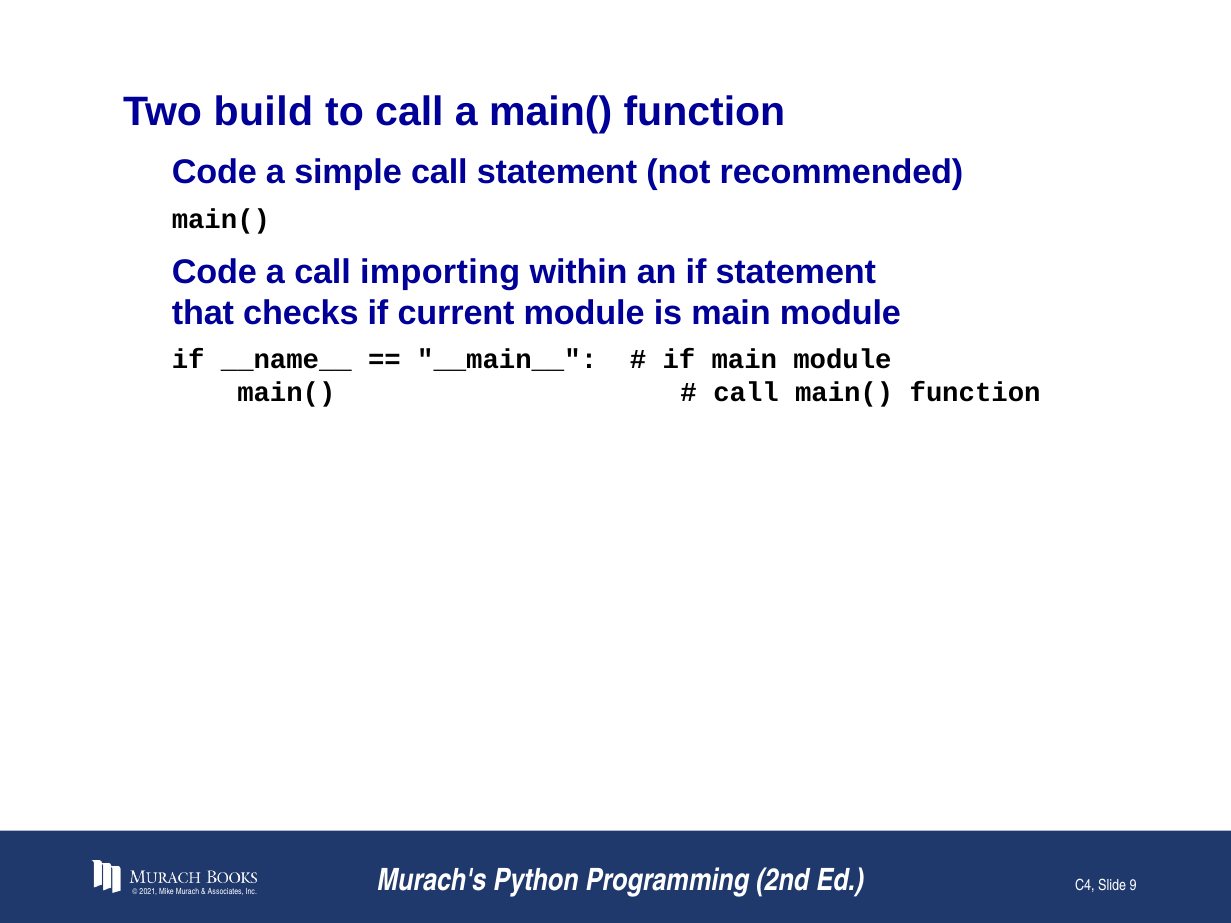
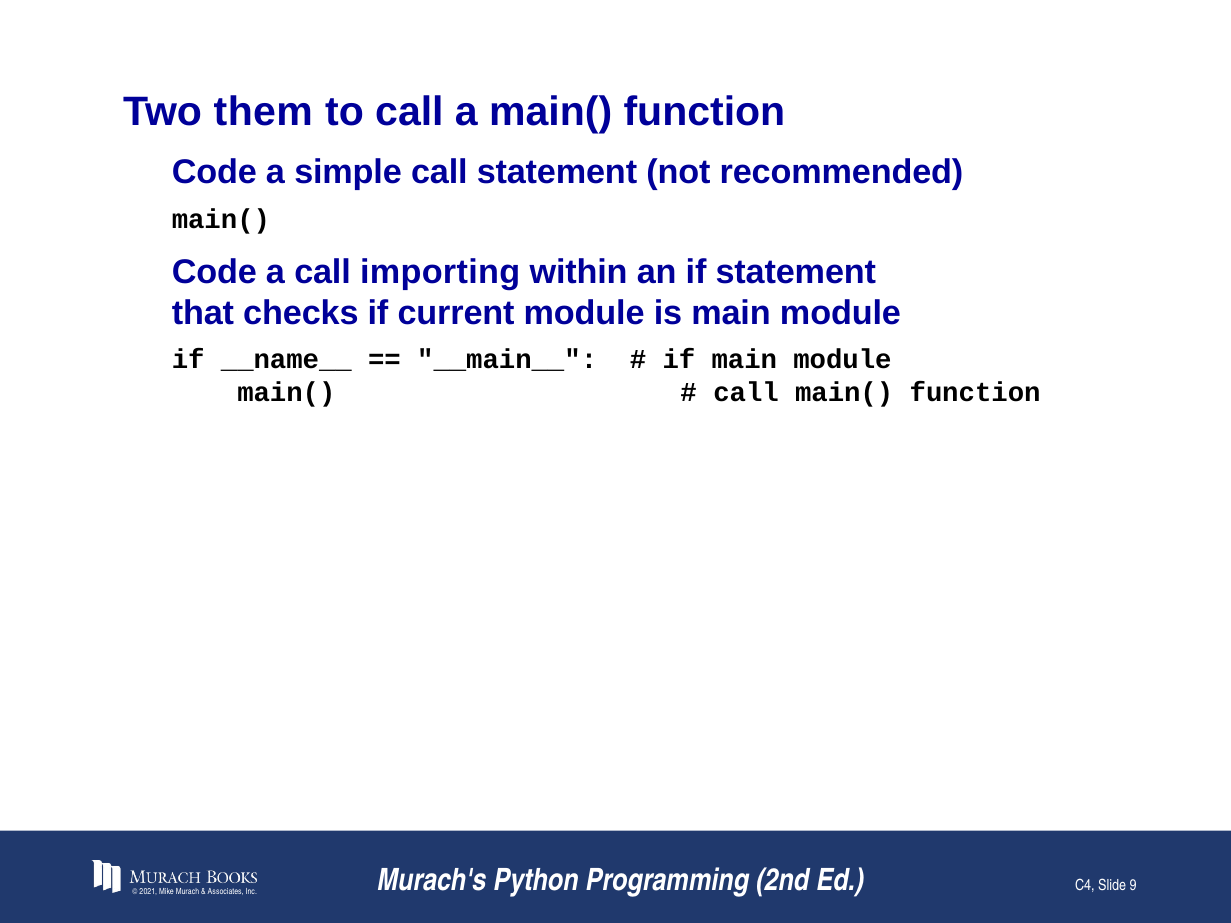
build: build -> them
